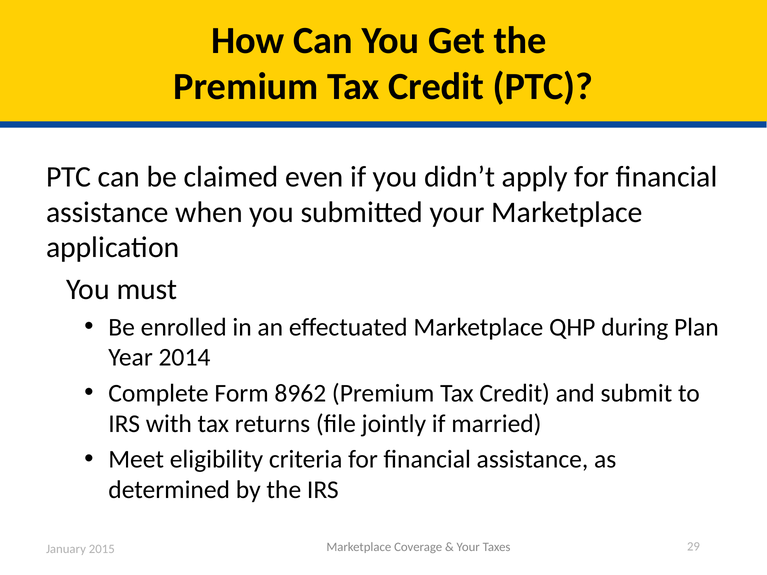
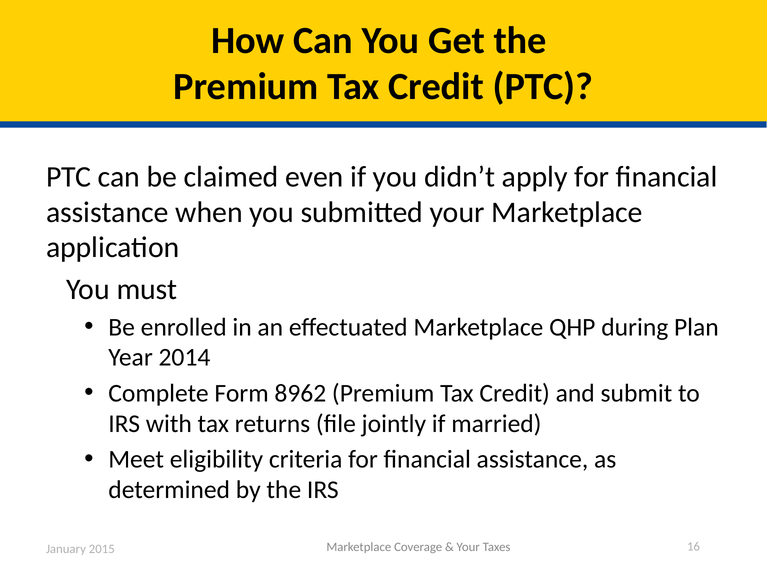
29: 29 -> 16
